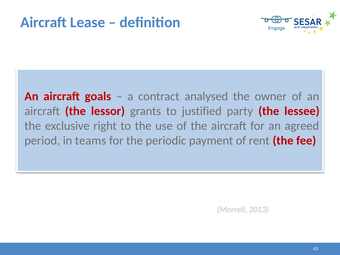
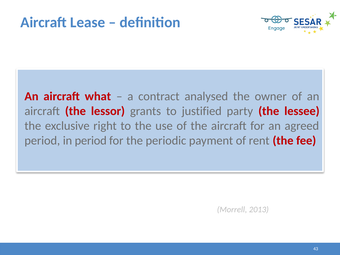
goals: goals -> what
in teams: teams -> period
